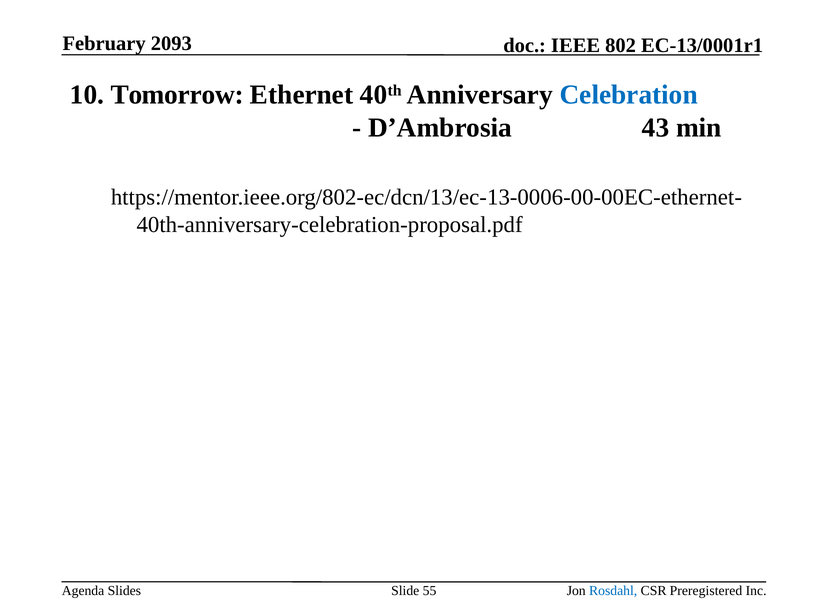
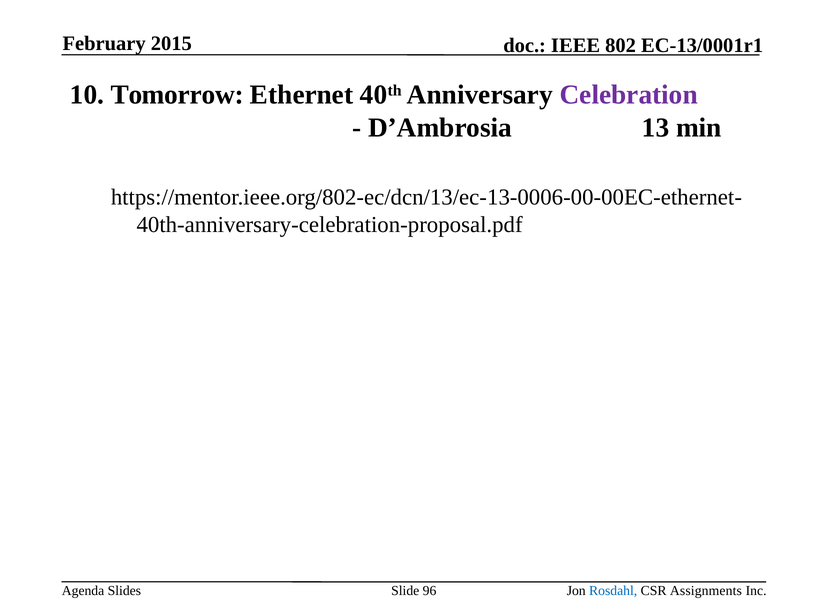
2093: 2093 -> 2015
Celebration colour: blue -> purple
43: 43 -> 13
55: 55 -> 96
Preregistered: Preregistered -> Assignments
